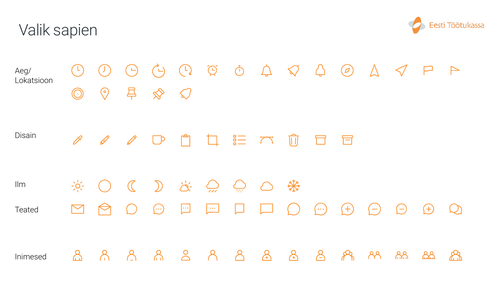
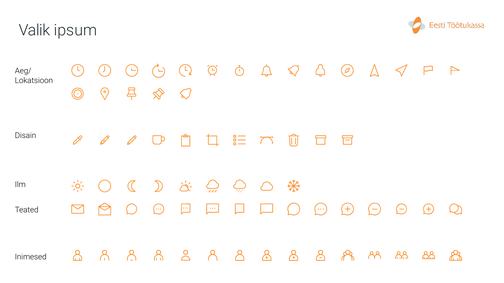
sapien: sapien -> ipsum
